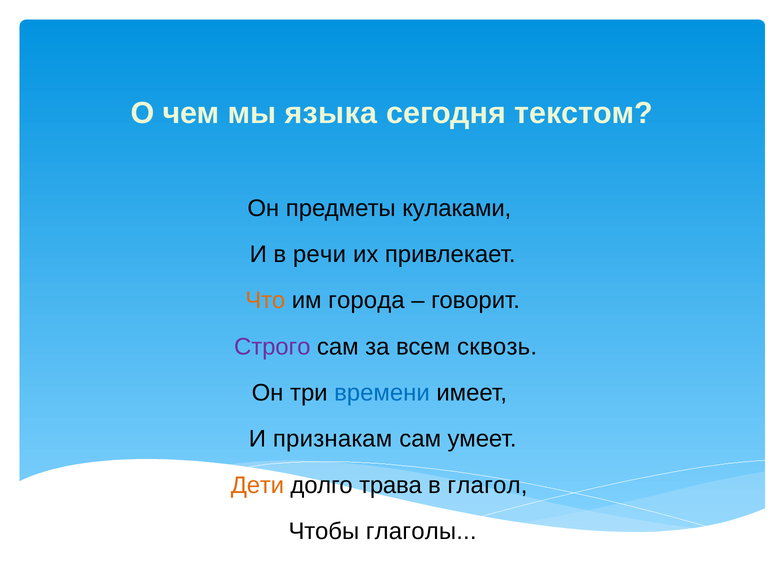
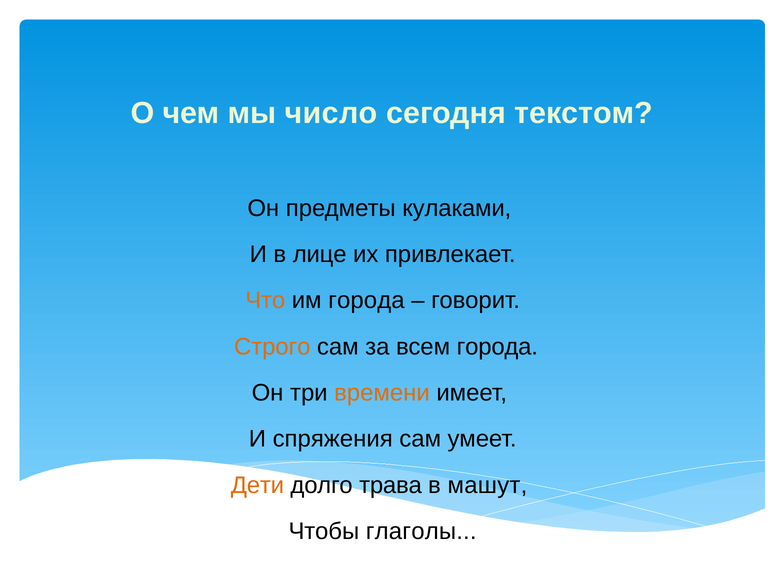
языка: языка -> число
речи: речи -> лице
Строго colour: purple -> orange
всем сквозь: сквозь -> города
времени colour: blue -> orange
признакам: признакам -> спряжения
глагол: глагол -> машут
